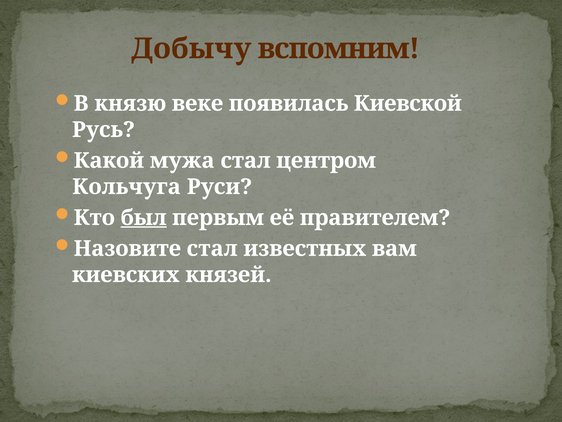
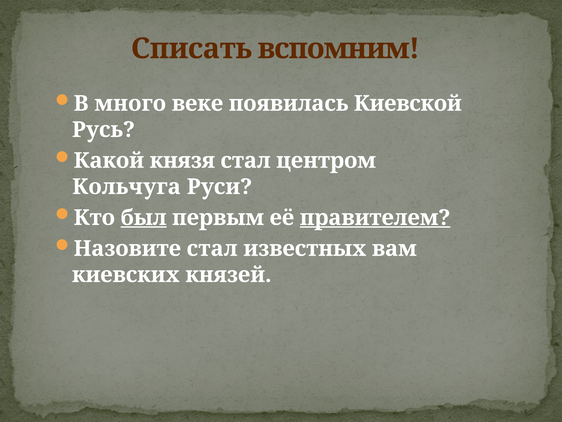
Добычу: Добычу -> Списать
князю: князю -> много
мужа: мужа -> князя
правителем underline: none -> present
